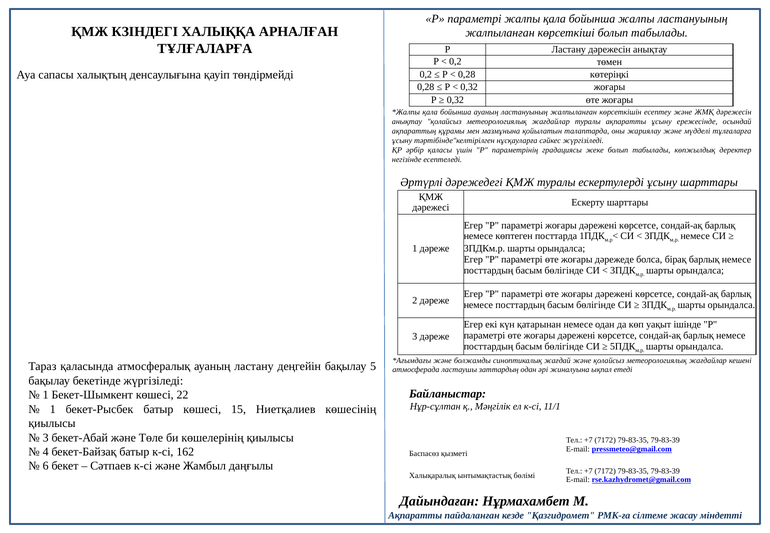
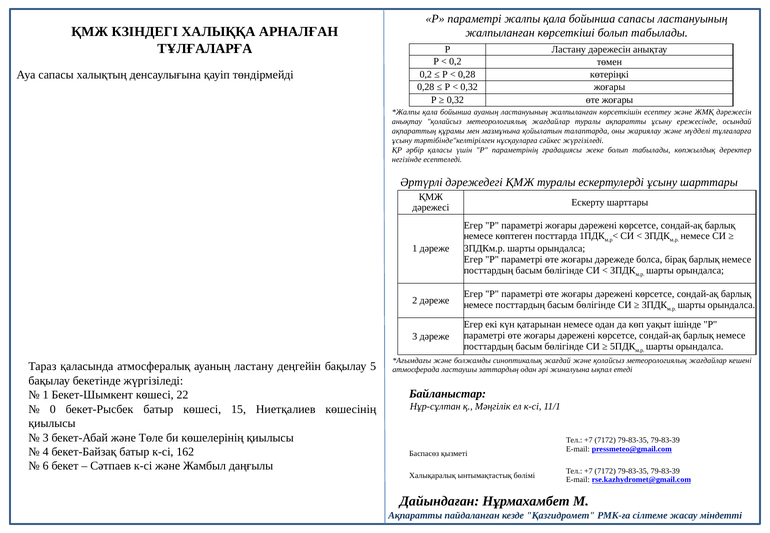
бойынша жалпы: жалпы -> сапасы
1 at (53, 409): 1 -> 0
